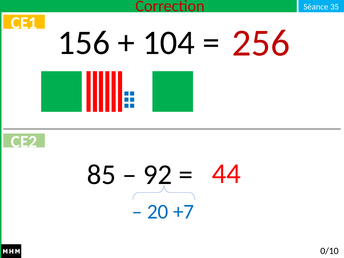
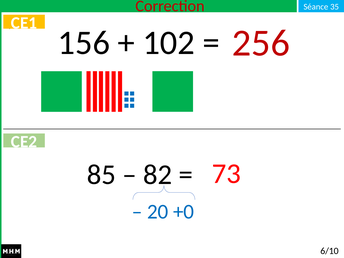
104: 104 -> 102
92: 92 -> 82
44: 44 -> 73
+7: +7 -> +0
0/10: 0/10 -> 6/10
